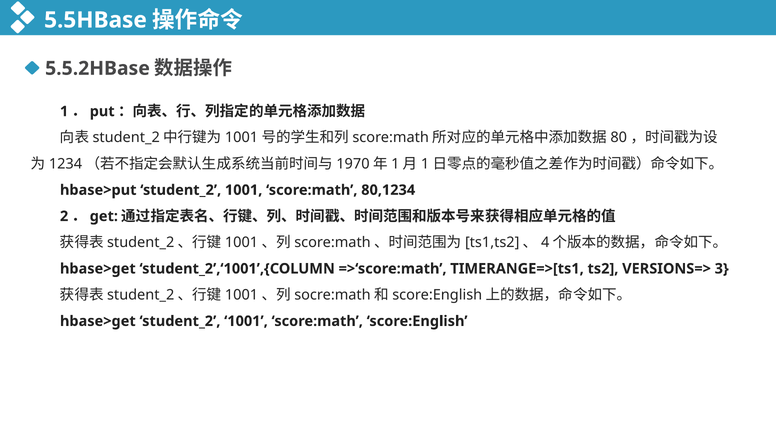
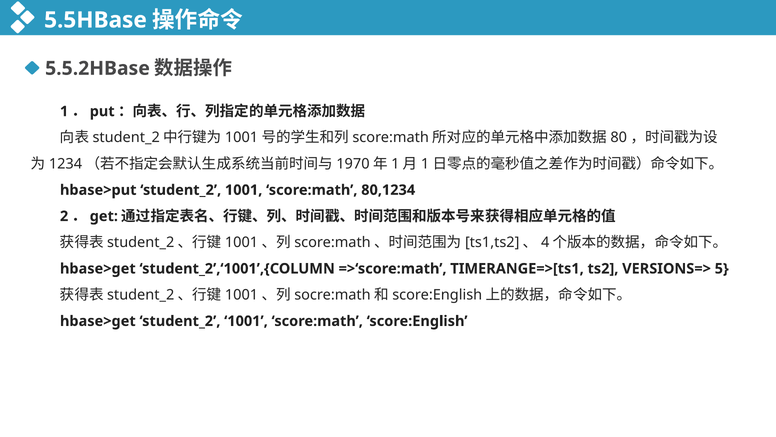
3: 3 -> 5
